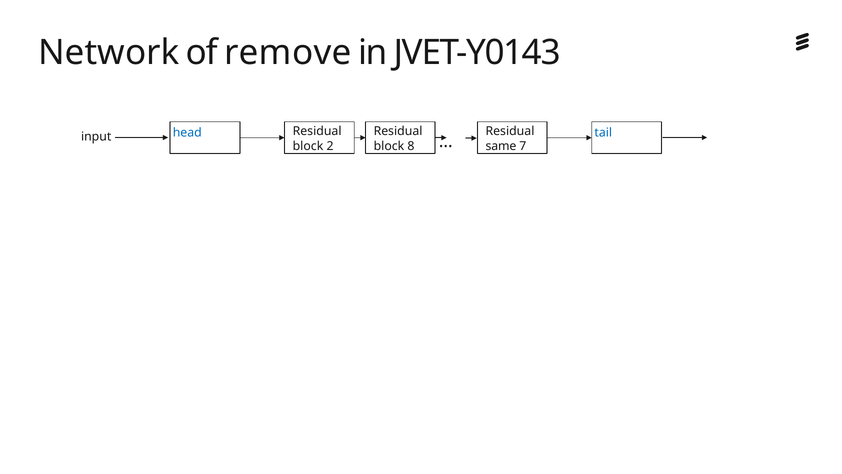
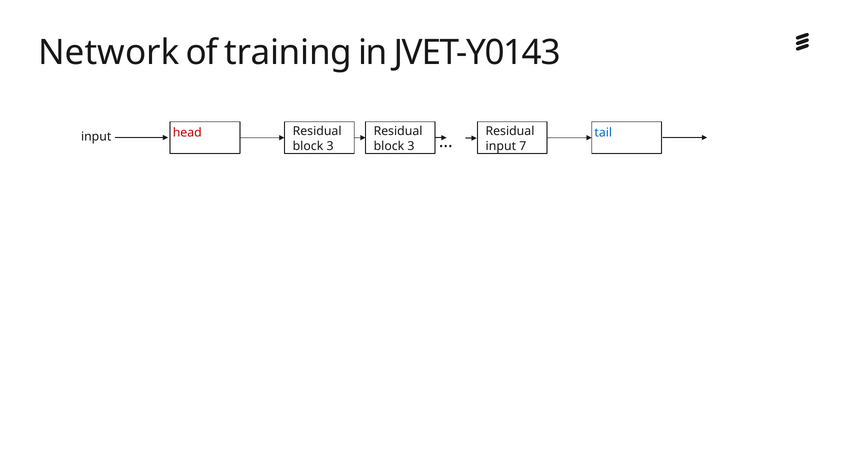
remove: remove -> training
head colour: blue -> red
2 at (330, 146): 2 -> 3
8 at (411, 146): 8 -> 3
same at (501, 146): same -> input
